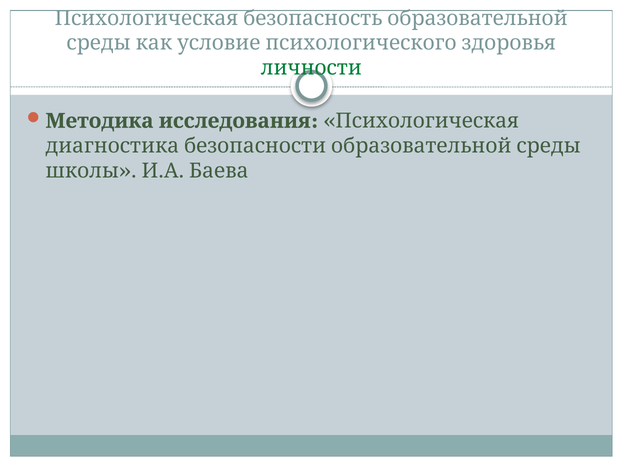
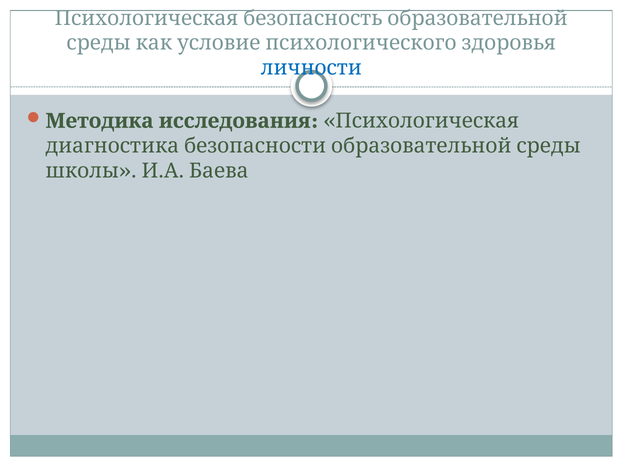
личности colour: green -> blue
